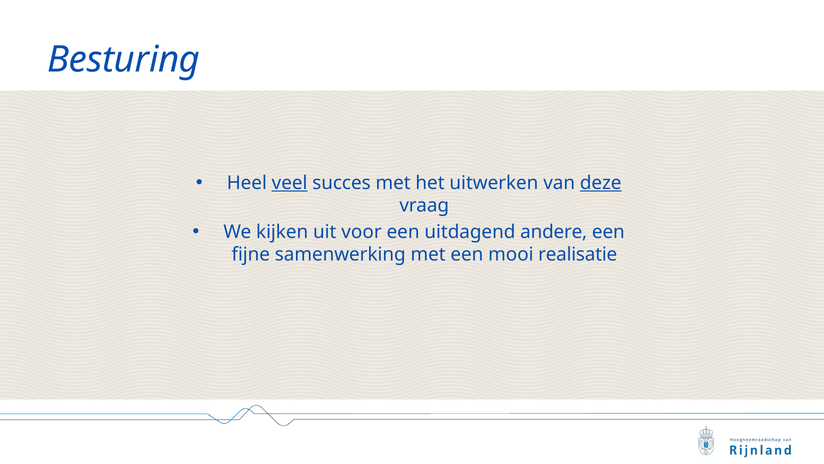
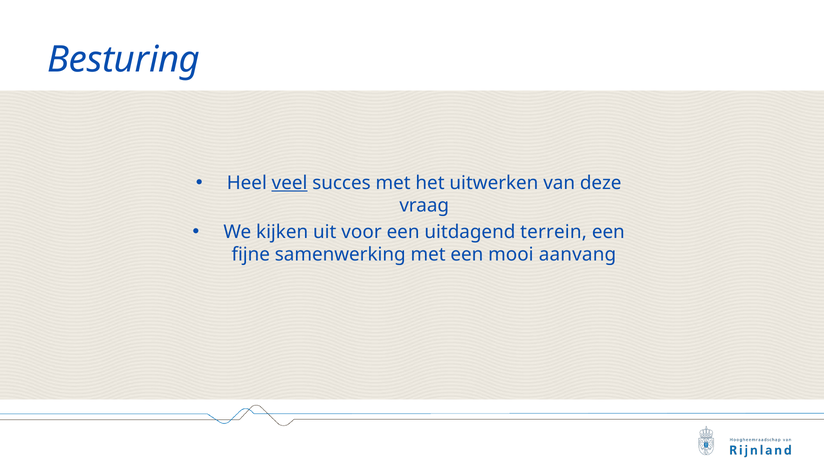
deze underline: present -> none
andere: andere -> terrein
realisatie: realisatie -> aanvang
